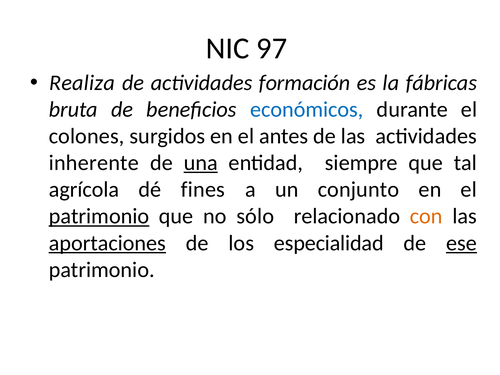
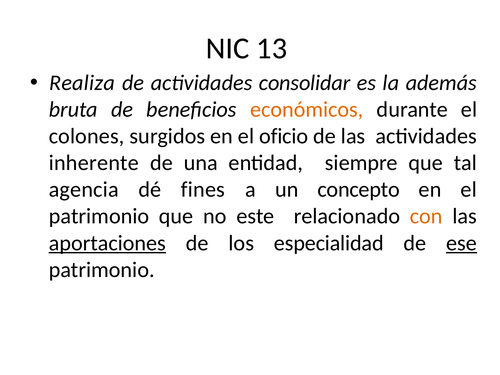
97: 97 -> 13
formación: formación -> consolidar
fábricas: fábricas -> además
económicos colour: blue -> orange
antes: antes -> oficio
una underline: present -> none
agrícola: agrícola -> agencia
conjunto: conjunto -> concepto
patrimonio at (99, 216) underline: present -> none
sólo: sólo -> este
